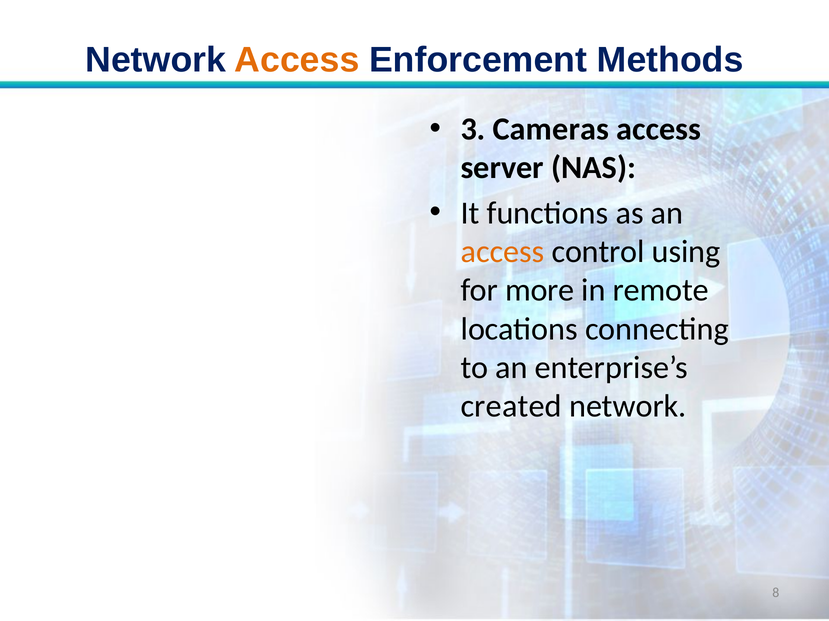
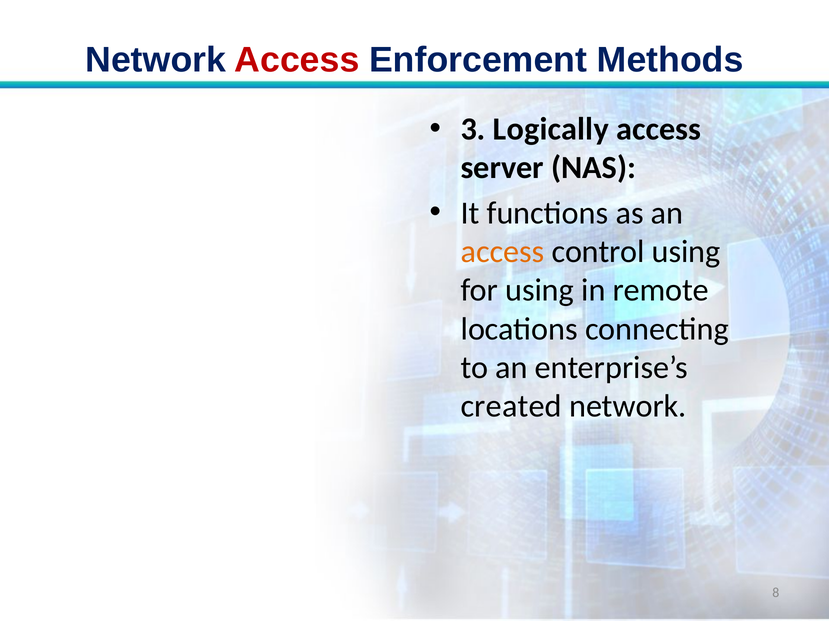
Access at (297, 60) colour: orange -> red
Cameras: Cameras -> Logically
for more: more -> using
